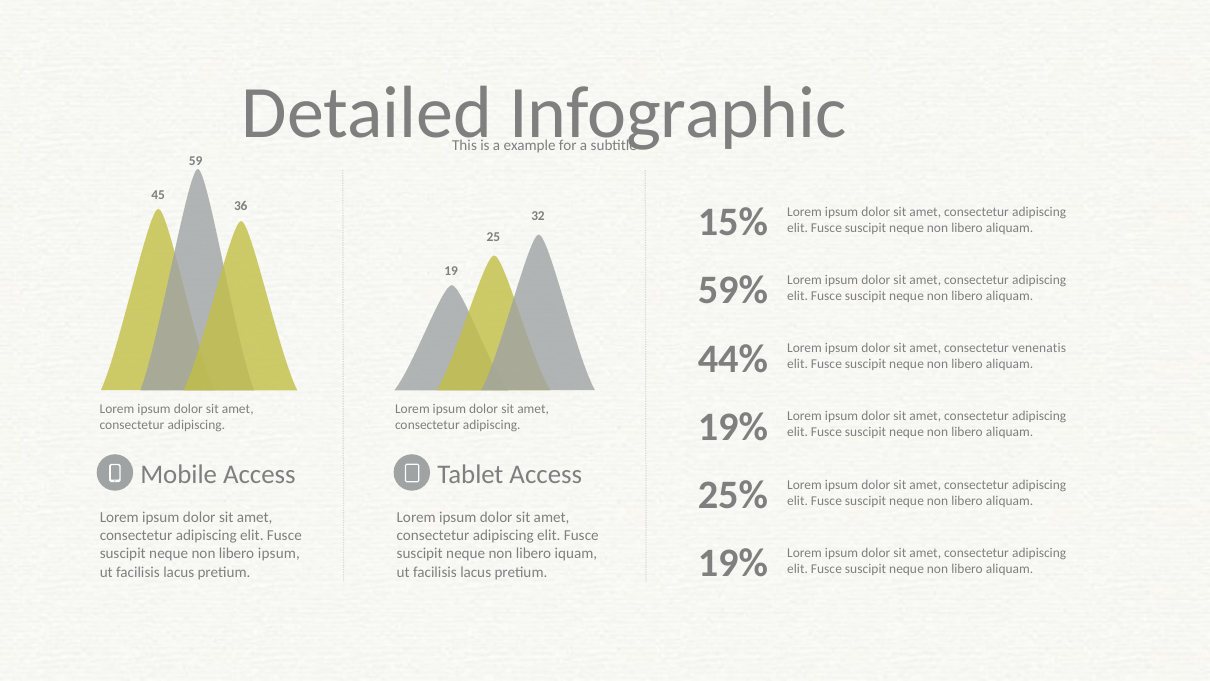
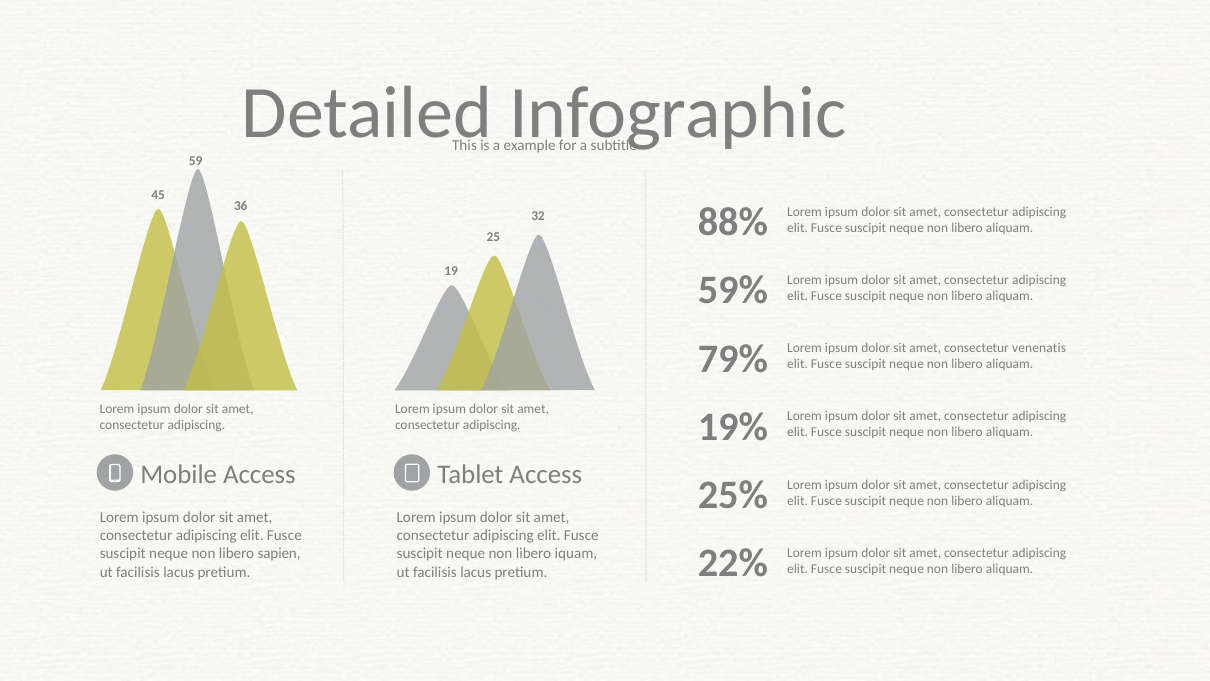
15%: 15% -> 88%
44%: 44% -> 79%
19% at (733, 563): 19% -> 22%
libero ipsum: ipsum -> sapien
